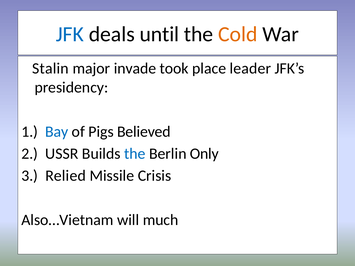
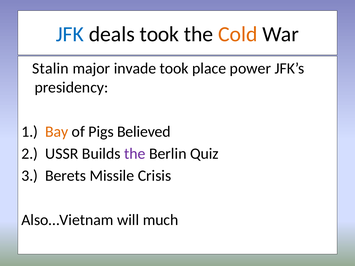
deals until: until -> took
leader: leader -> power
Bay colour: blue -> orange
the at (135, 154) colour: blue -> purple
Only: Only -> Quiz
Relied: Relied -> Berets
